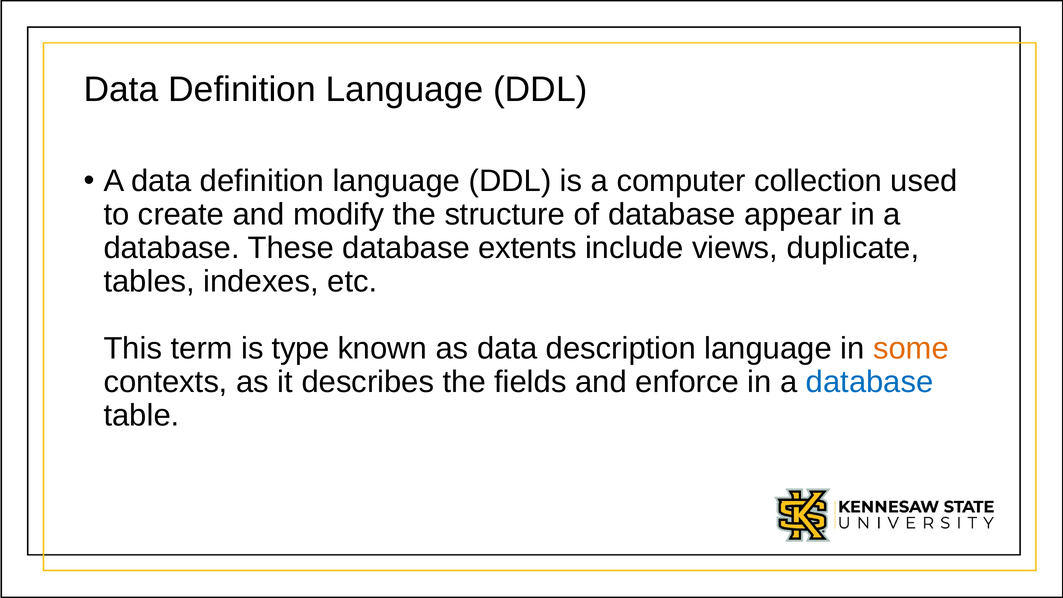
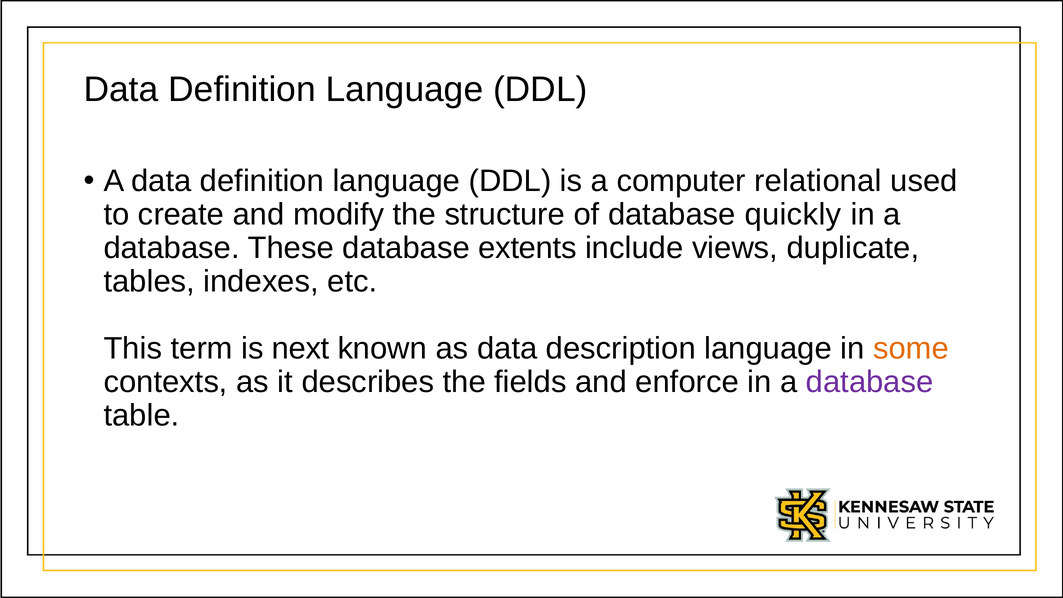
collection: collection -> relational
appear: appear -> quickly
type: type -> next
database at (870, 382) colour: blue -> purple
